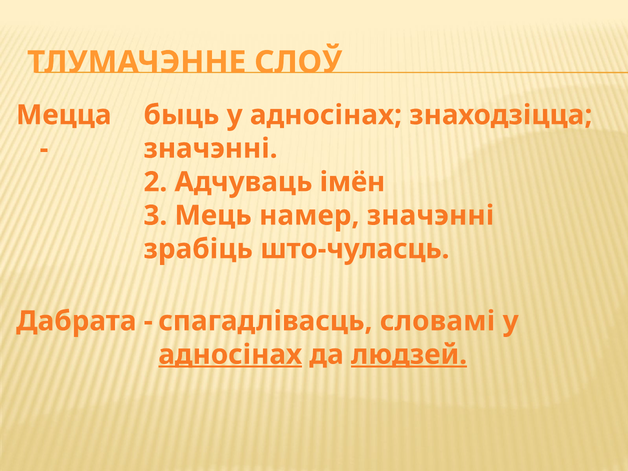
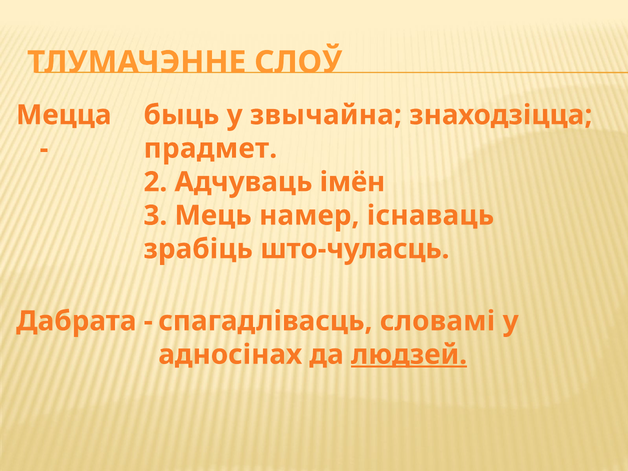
быць у адносінах: адносінах -> звычайна
значэнні at (211, 149): значэнні -> прадмет
намер значэнні: значэнні -> існаваць
адносінах at (230, 355) underline: present -> none
